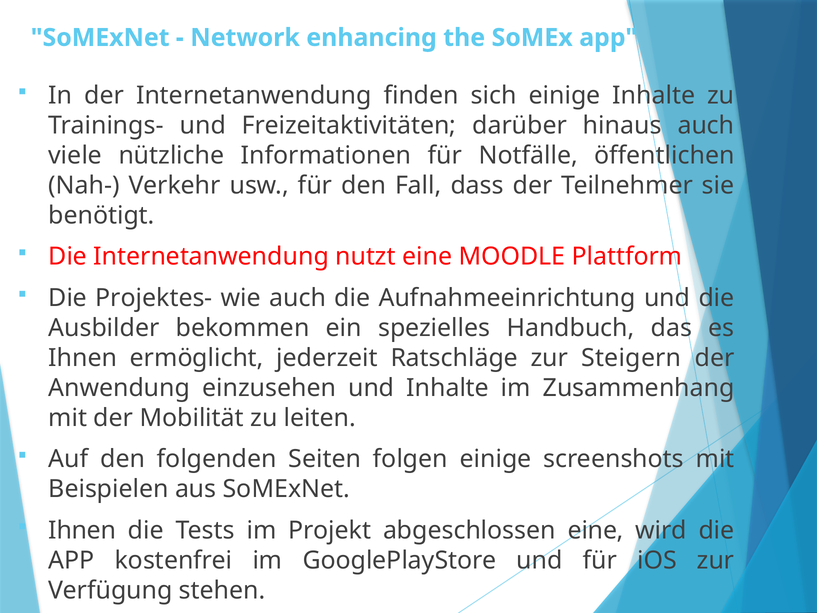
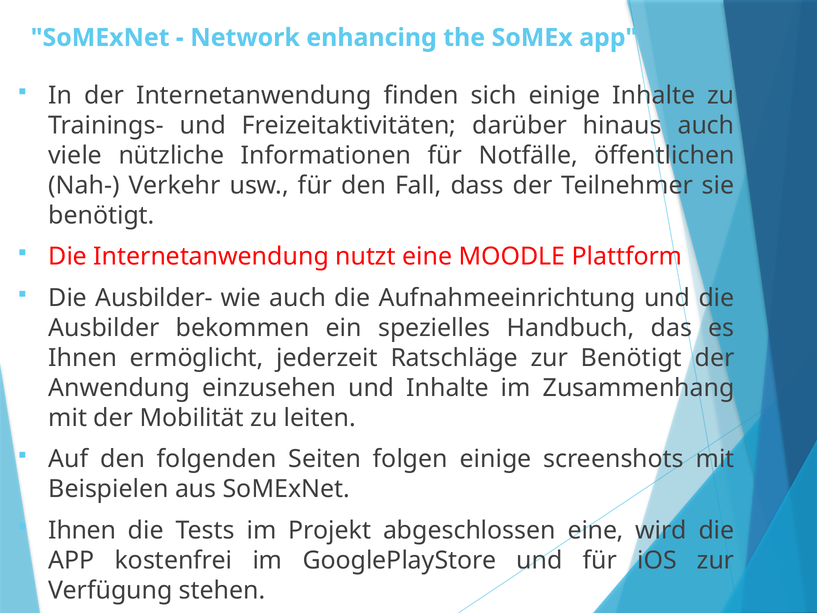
Projektes-: Projektes- -> Ausbilder-
zur Steigern: Steigern -> Benötigt
